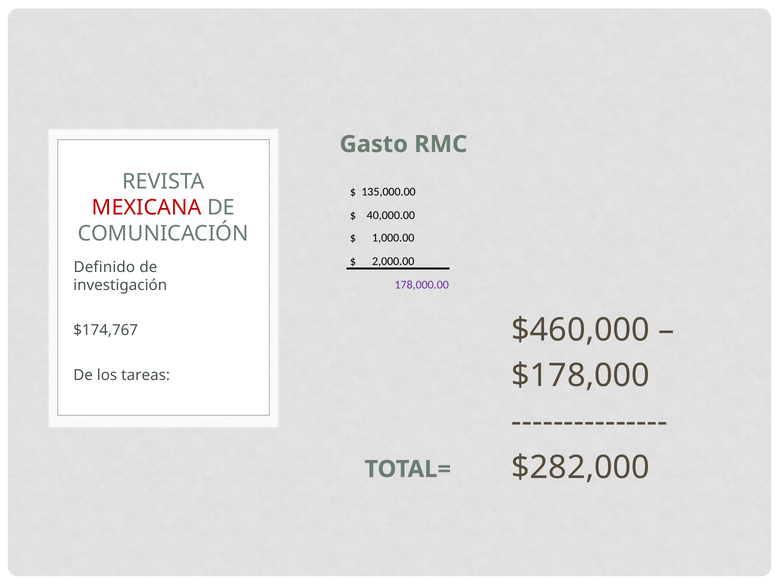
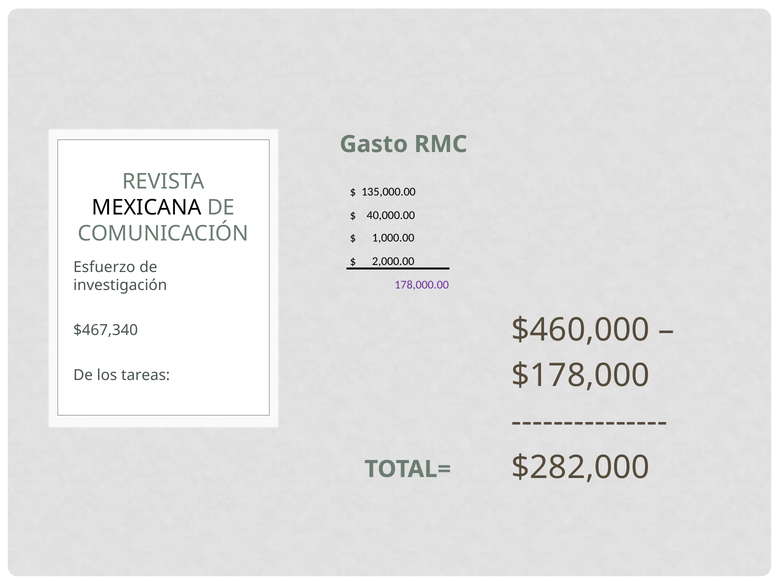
MEXICANA colour: red -> black
Definido: Definido -> Esfuerzo
$174,767: $174,767 -> $467,340
